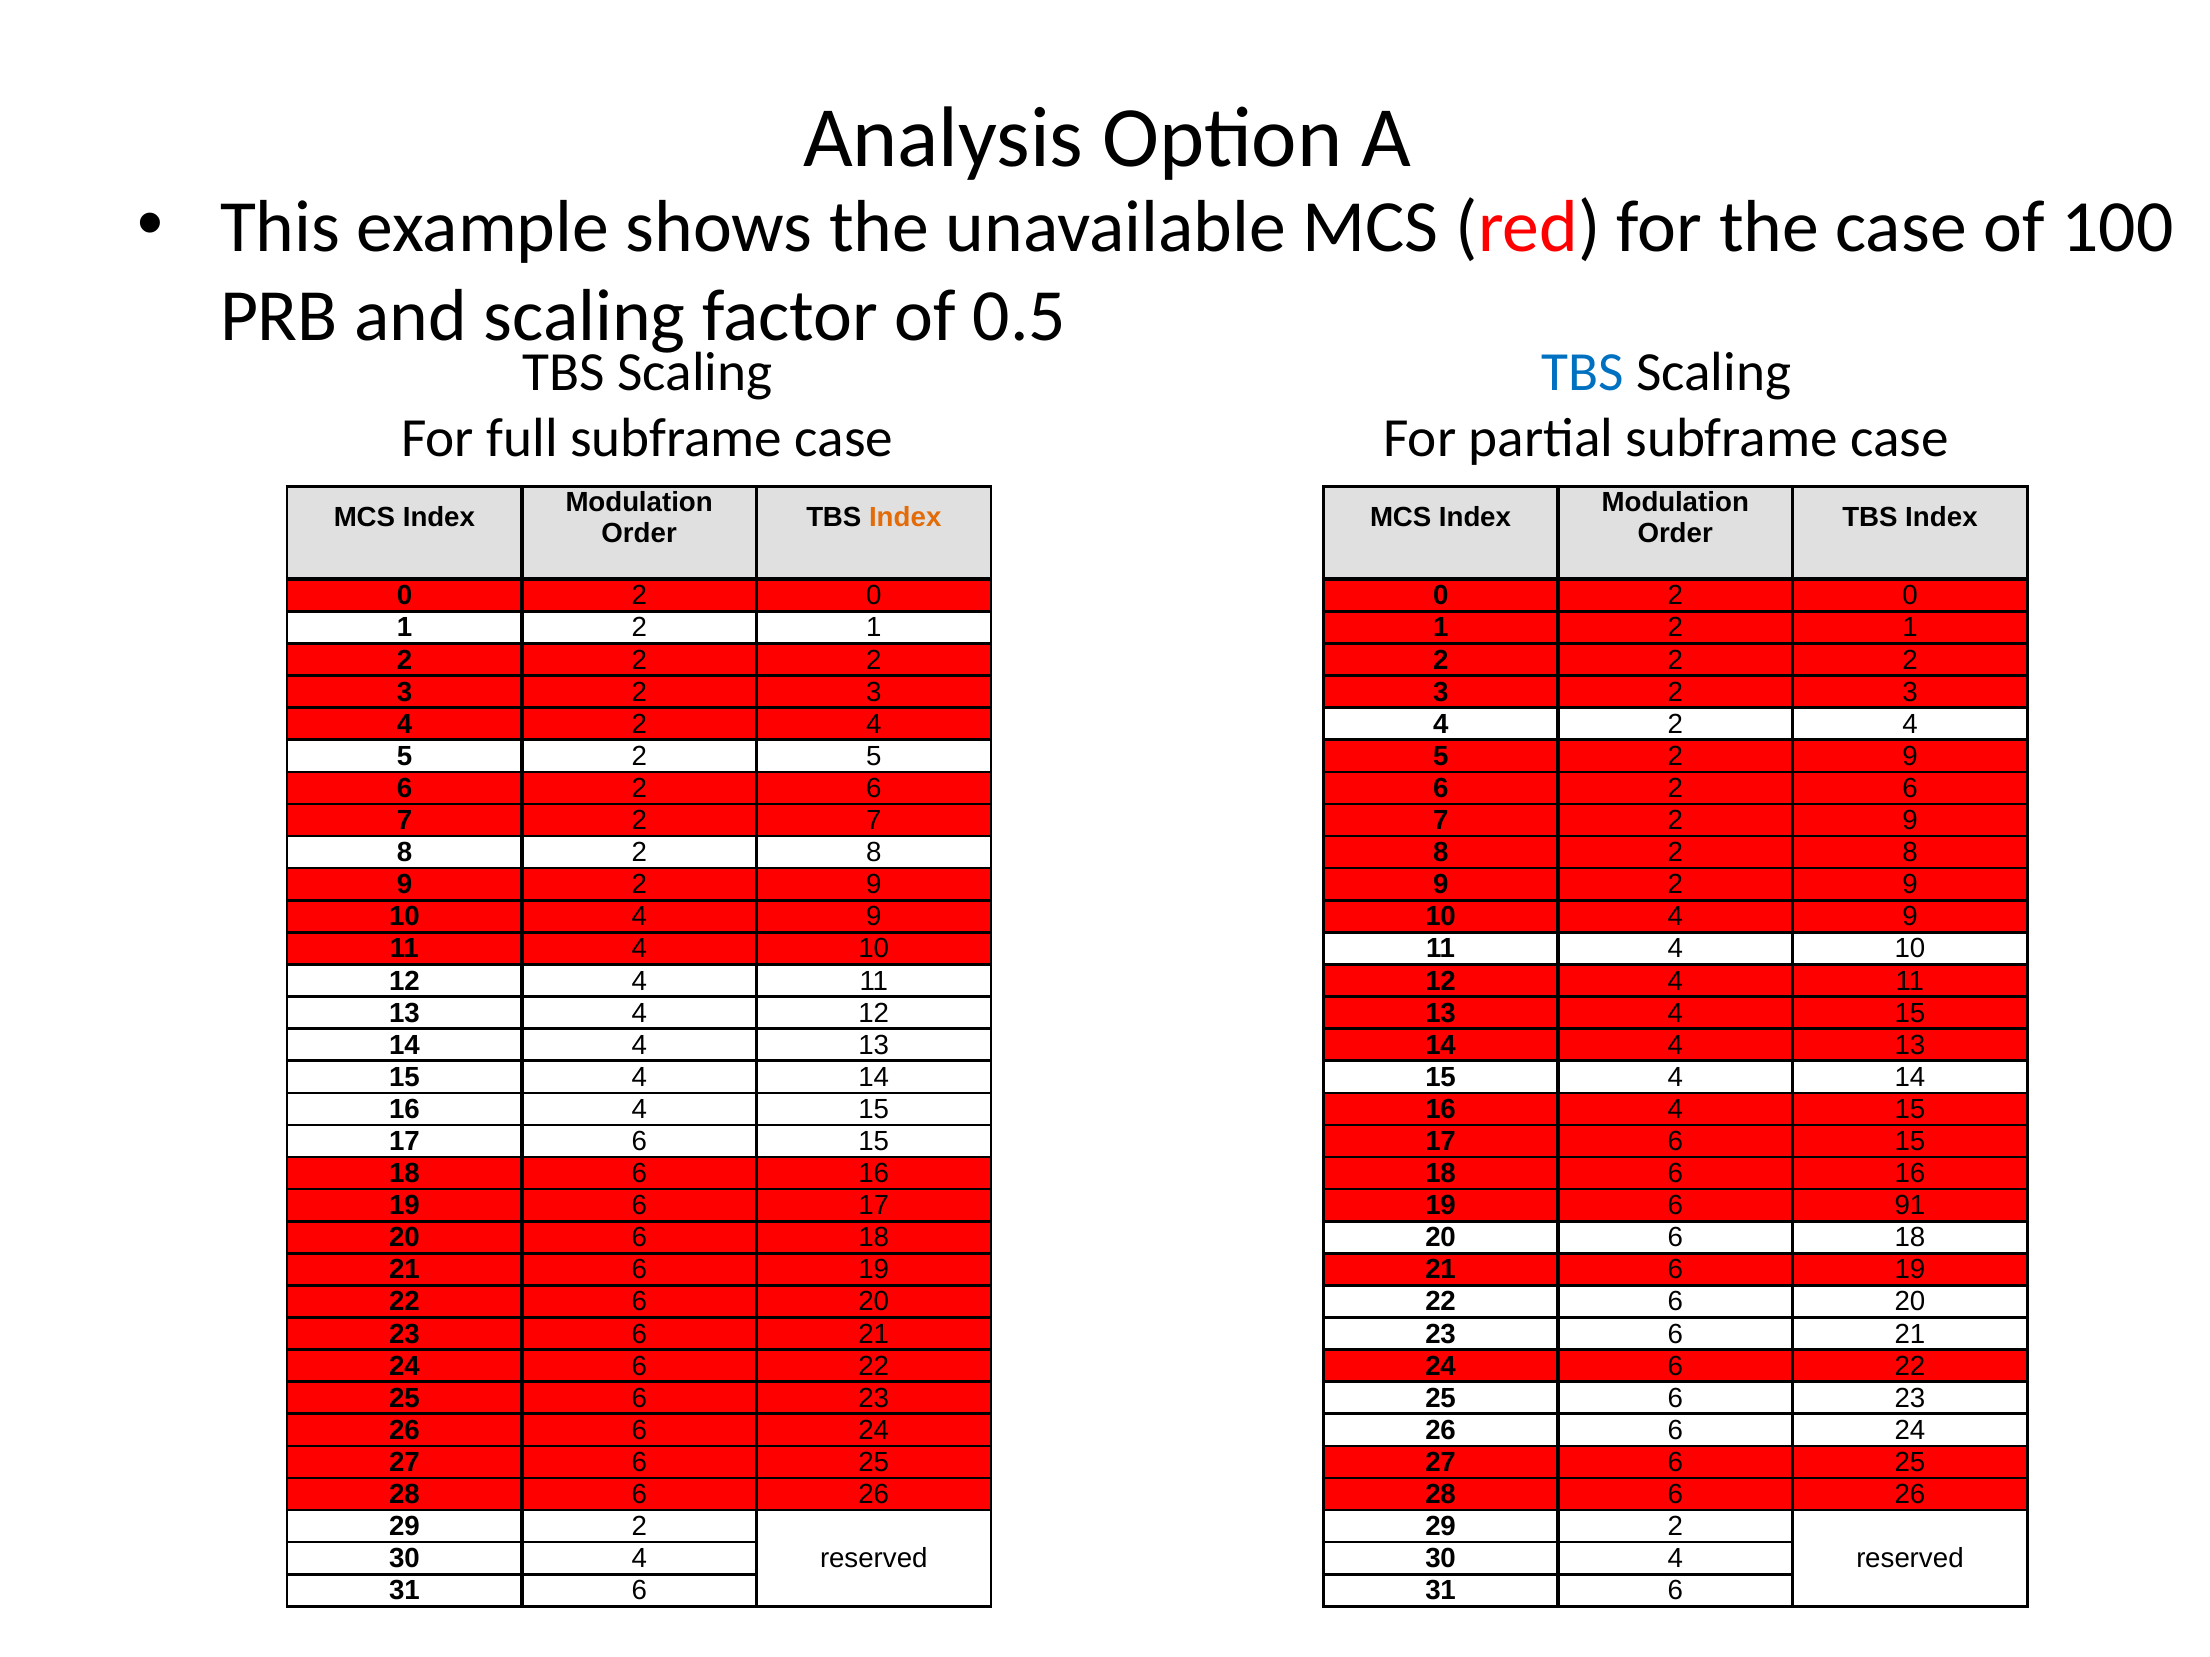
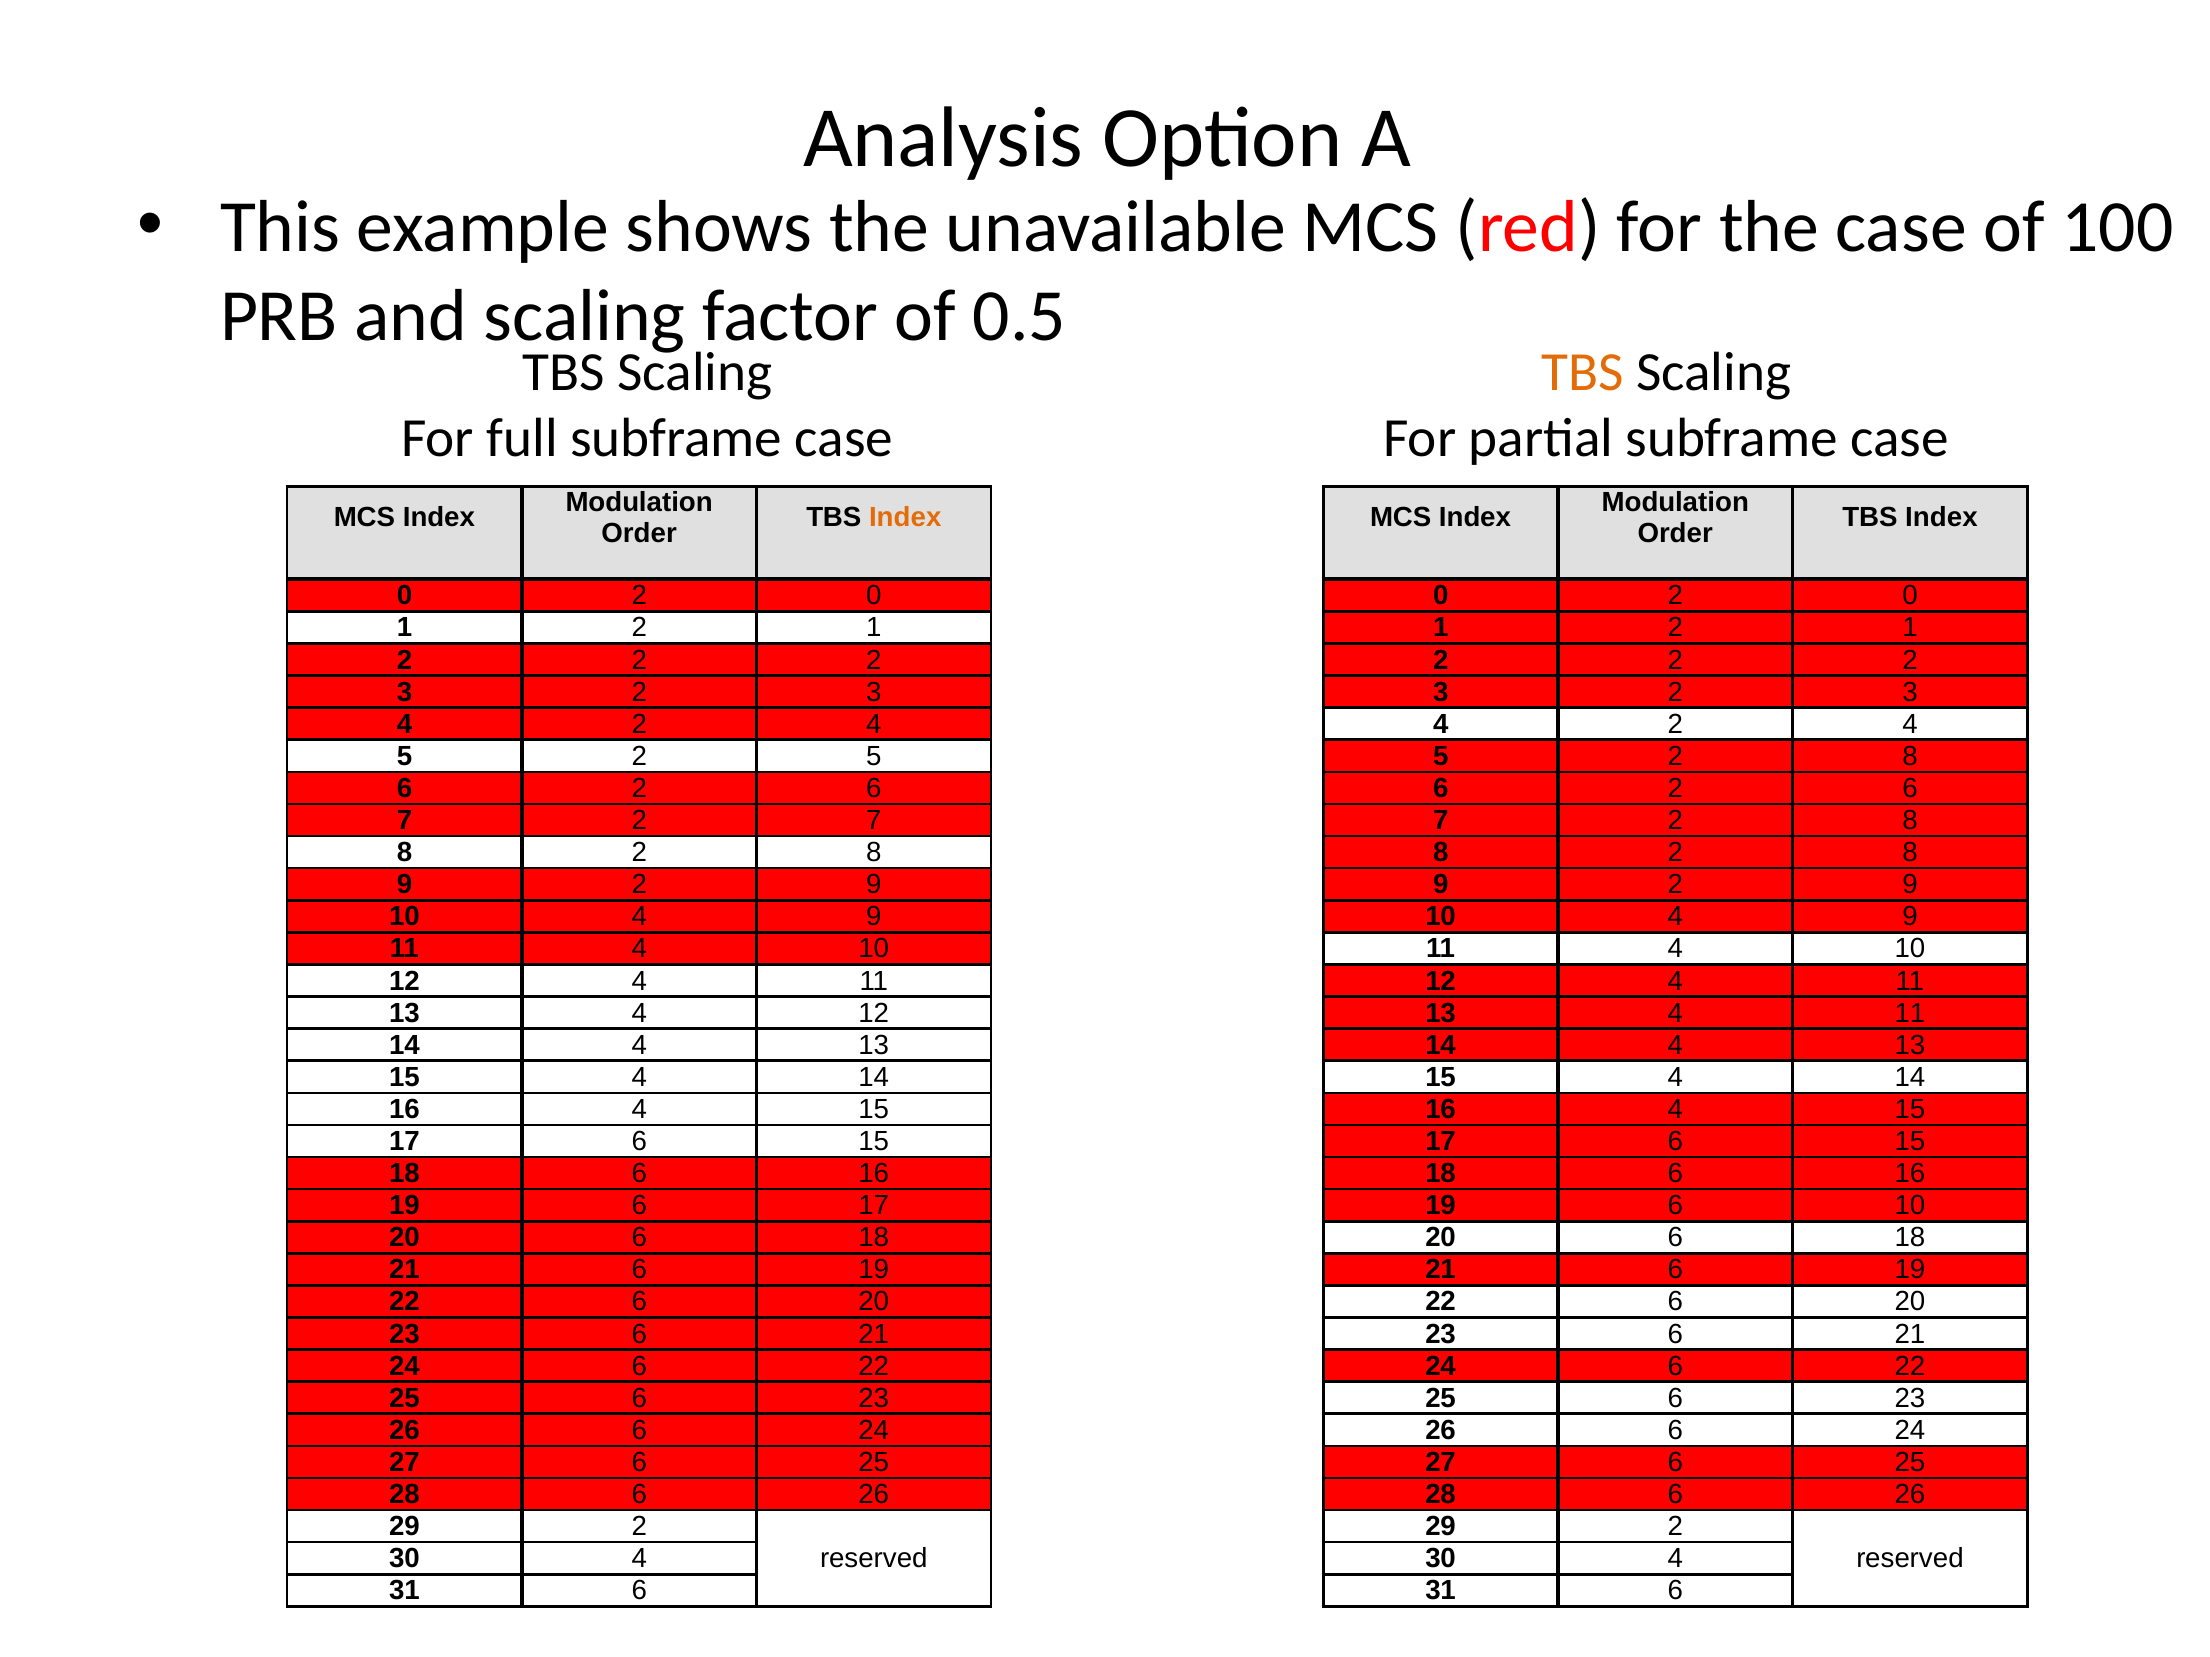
TBS at (1583, 372) colour: blue -> orange
5 2 9: 9 -> 8
7 2 9: 9 -> 8
13 4 15: 15 -> 11
6 91: 91 -> 10
